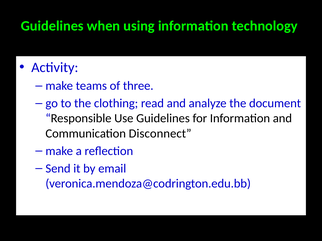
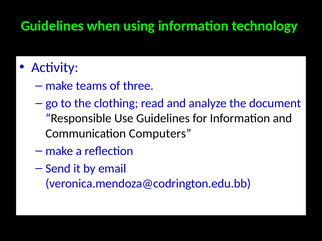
Disconnect: Disconnect -> Computers
